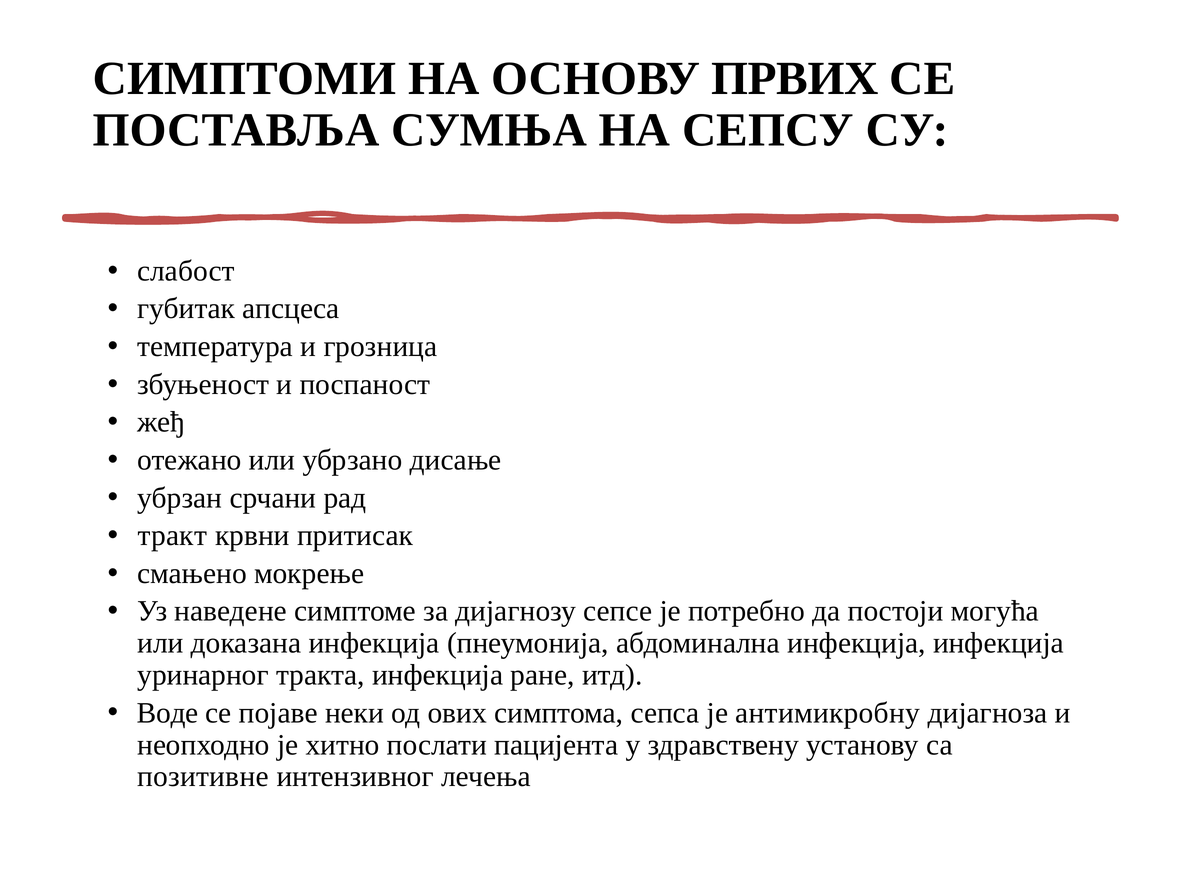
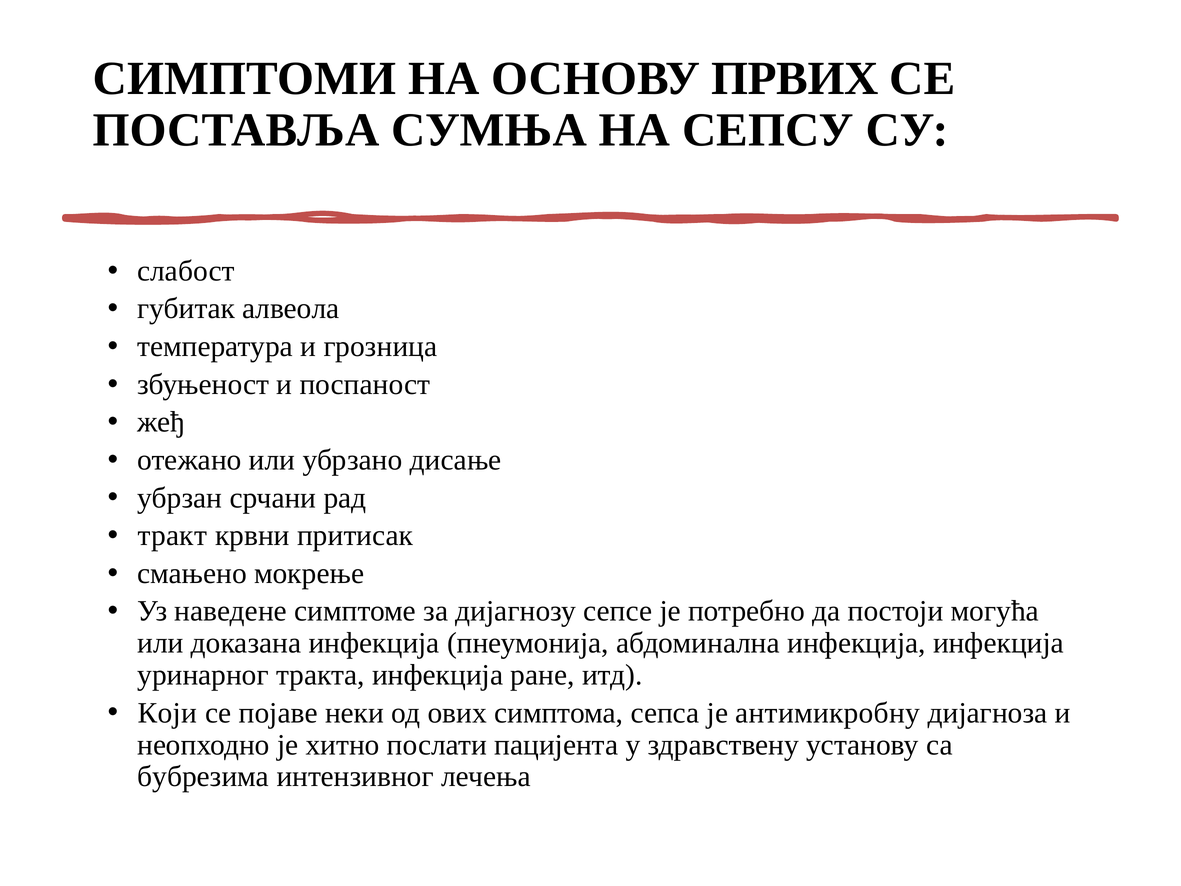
апсцеса: апсцеса -> алвеола
Воде: Воде -> Који
позитивне: позитивне -> бубрезима
